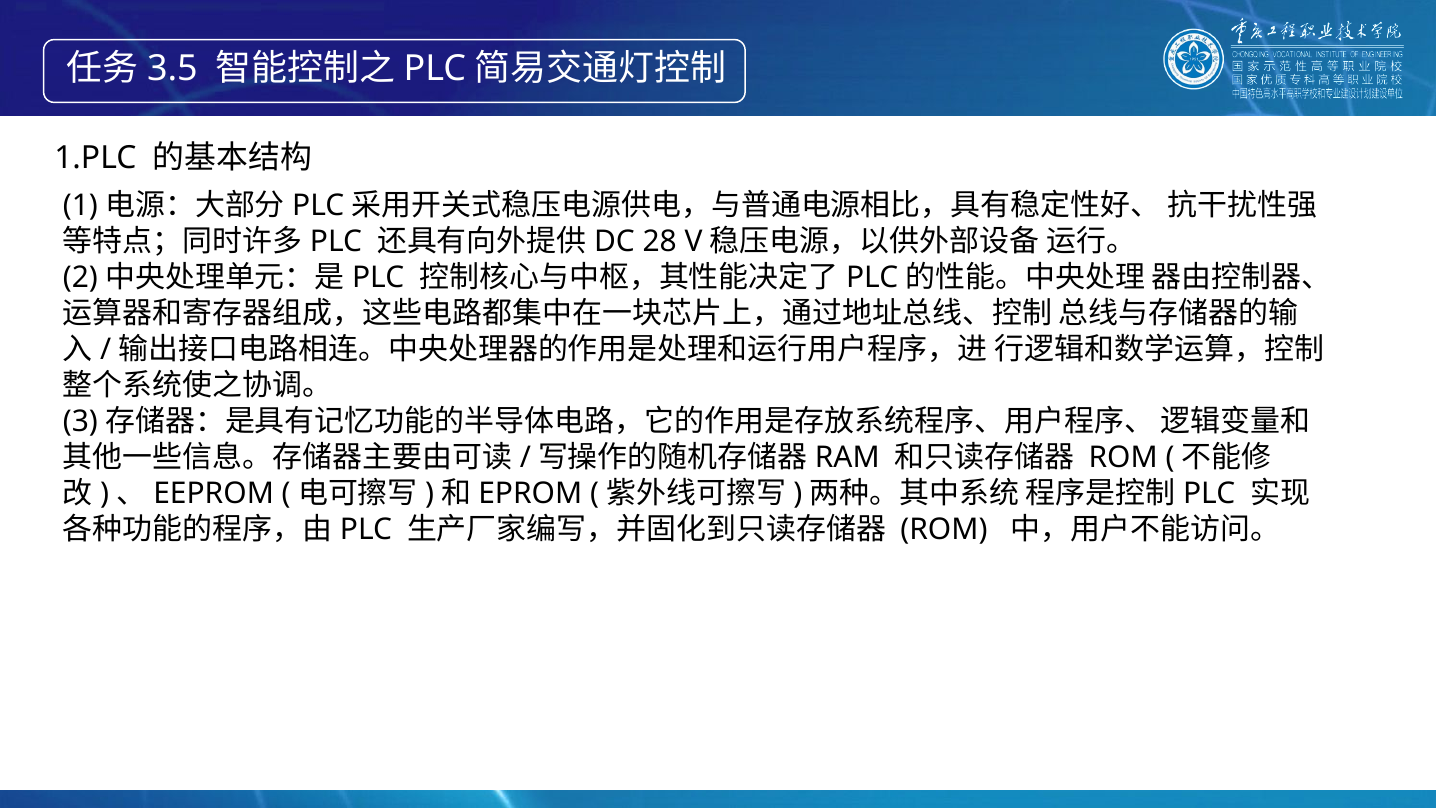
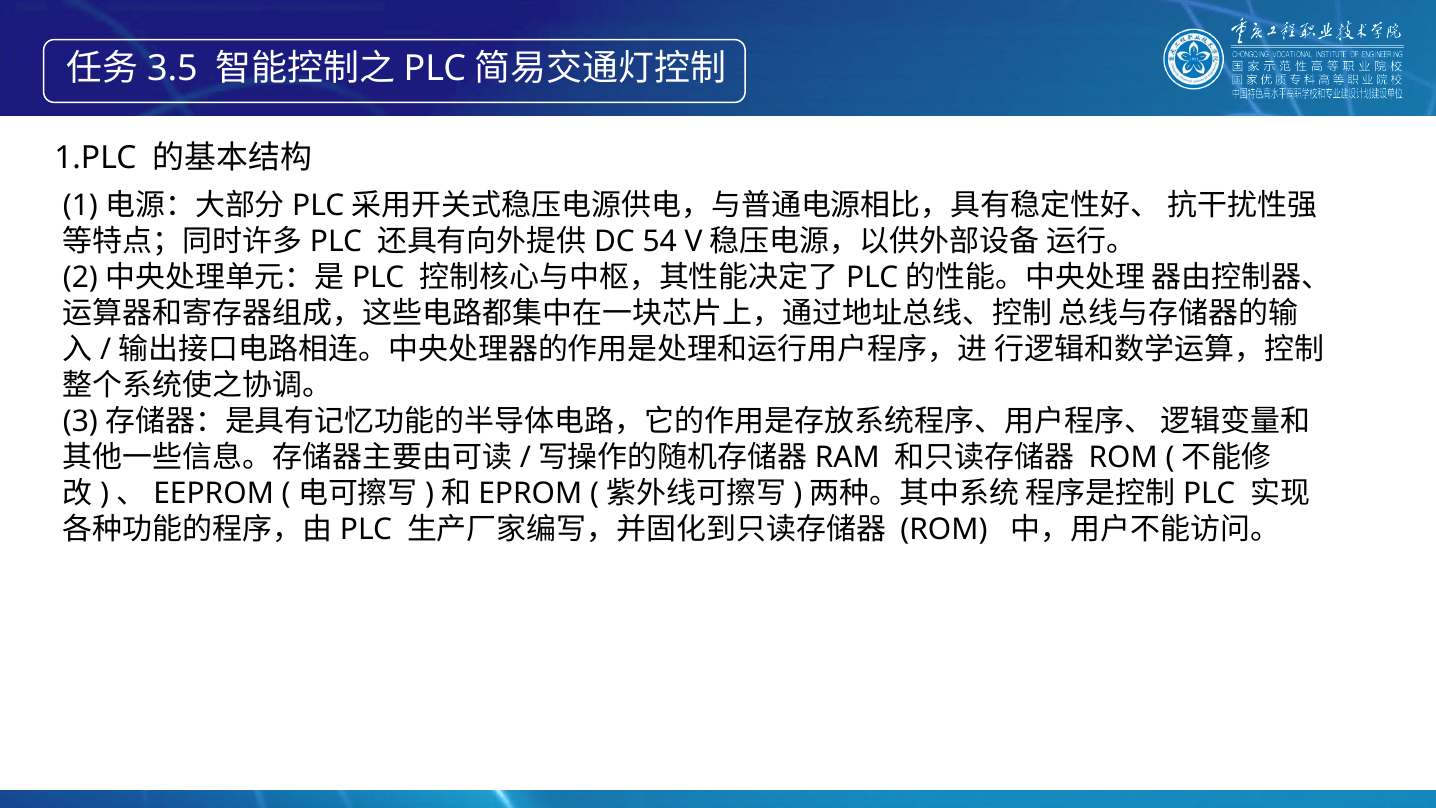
28: 28 -> 54
